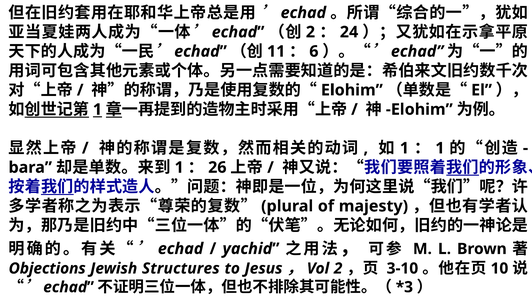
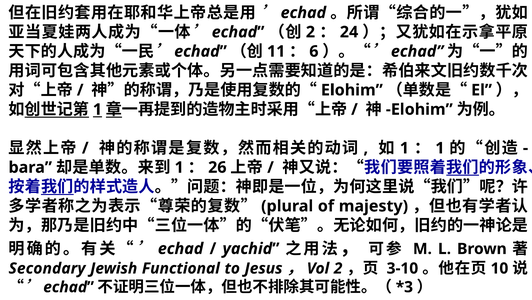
Objections: Objections -> Secondary
Structures: Structures -> Functional
